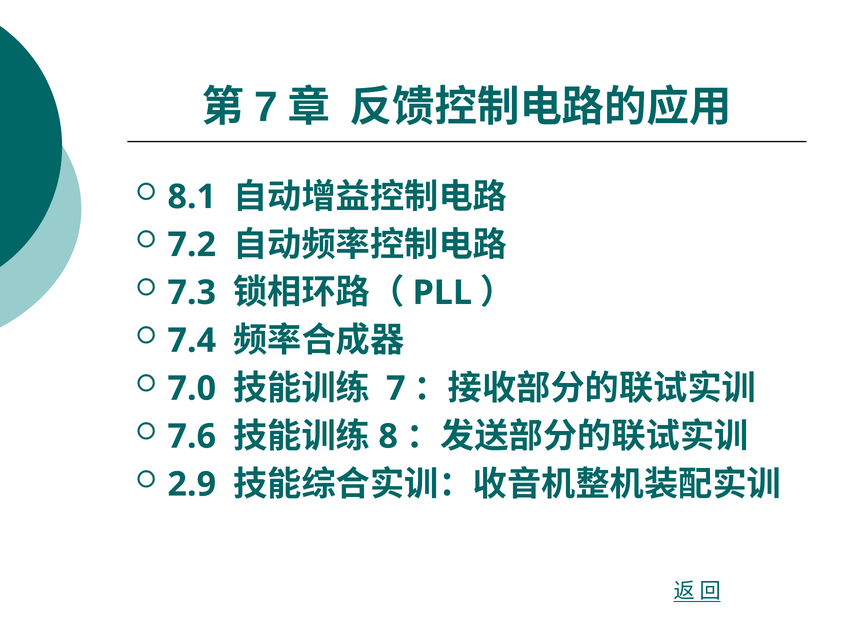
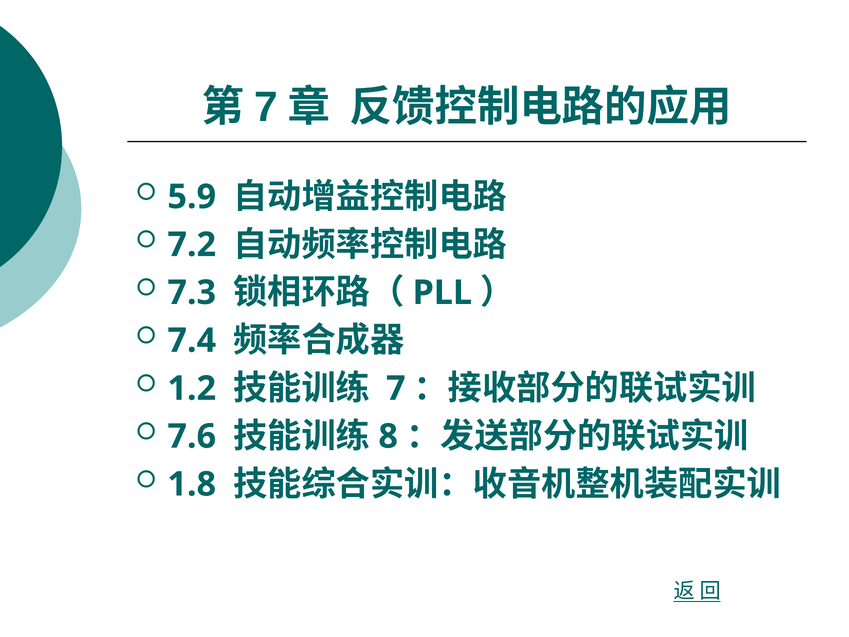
8.1: 8.1 -> 5.9
7.0: 7.0 -> 1.2
2.9: 2.9 -> 1.8
